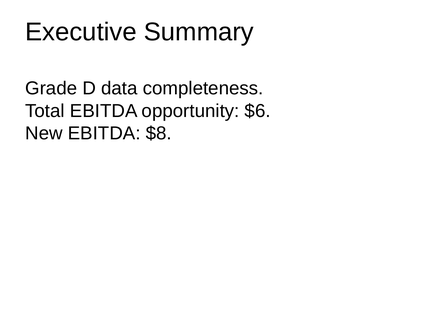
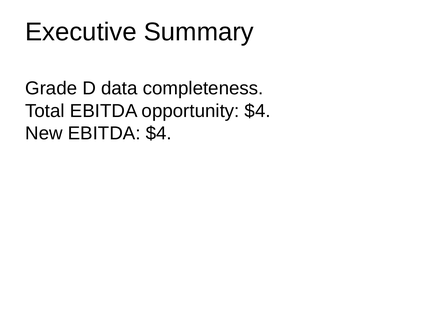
opportunity $6: $6 -> $4
EBITDA $8: $8 -> $4
